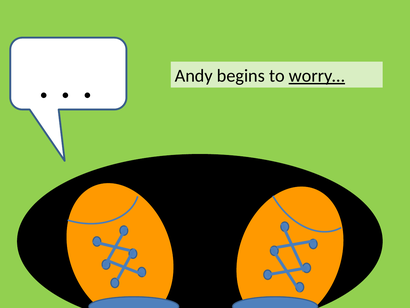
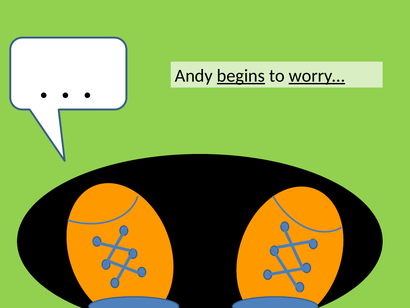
begins underline: none -> present
